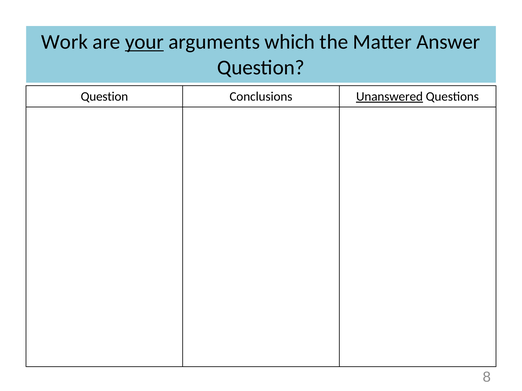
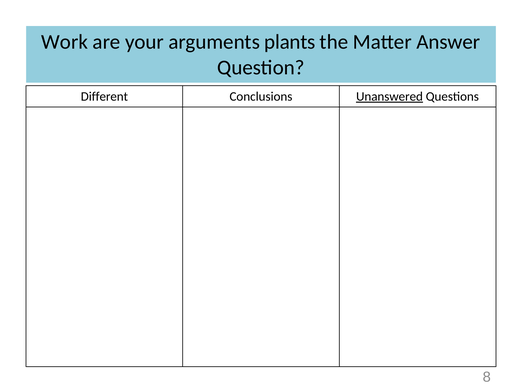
your underline: present -> none
which: which -> plants
Question at (104, 97): Question -> Different
